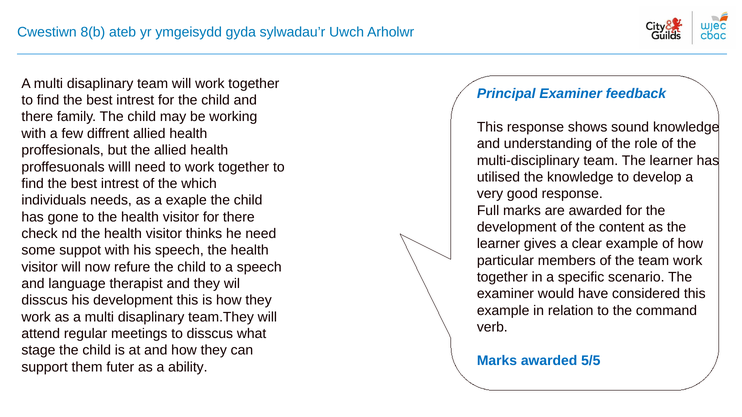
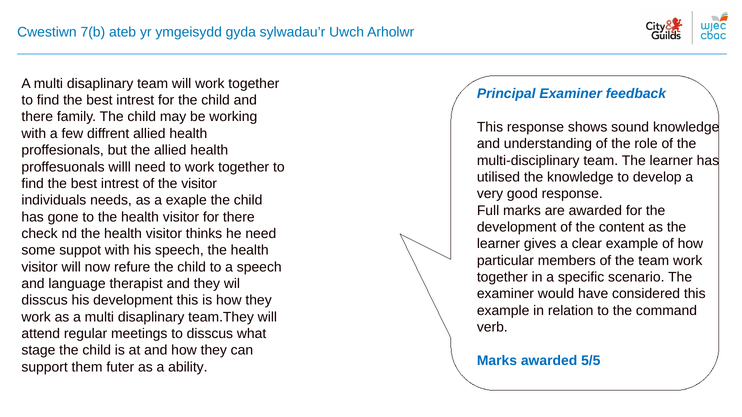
8(b: 8(b -> 7(b
the which: which -> visitor
